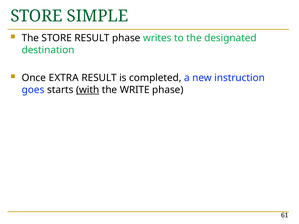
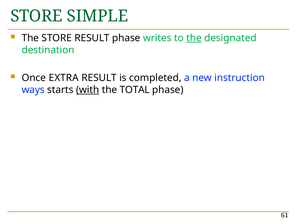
the at (194, 38) underline: none -> present
goes: goes -> ways
WRITE: WRITE -> TOTAL
